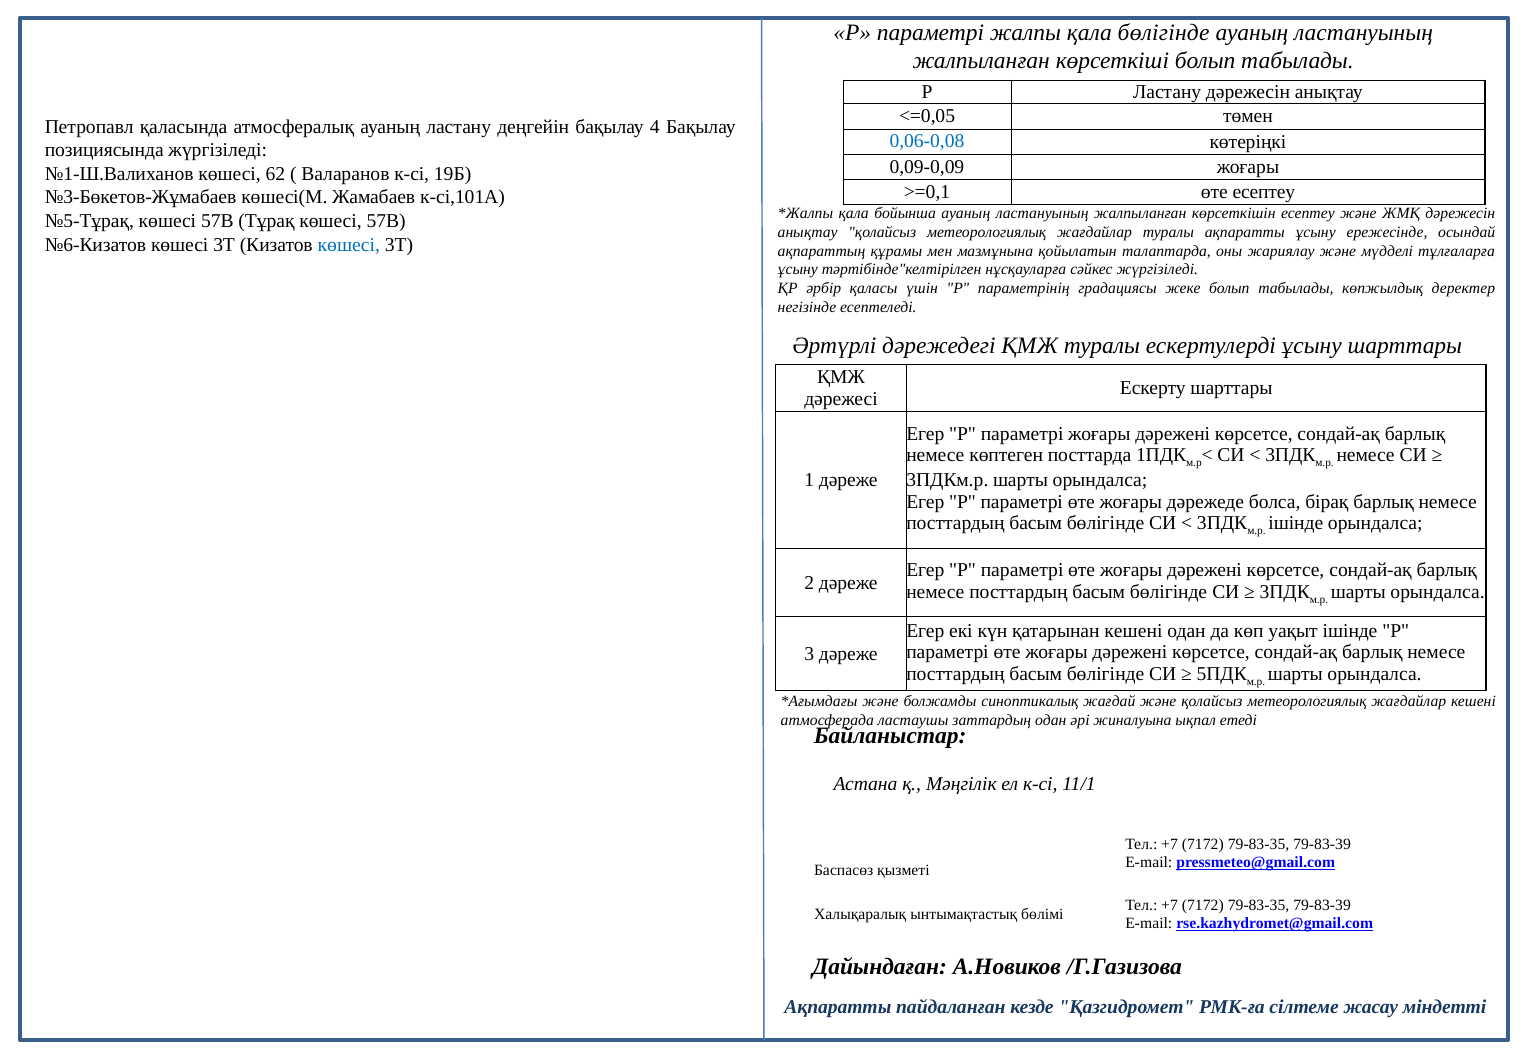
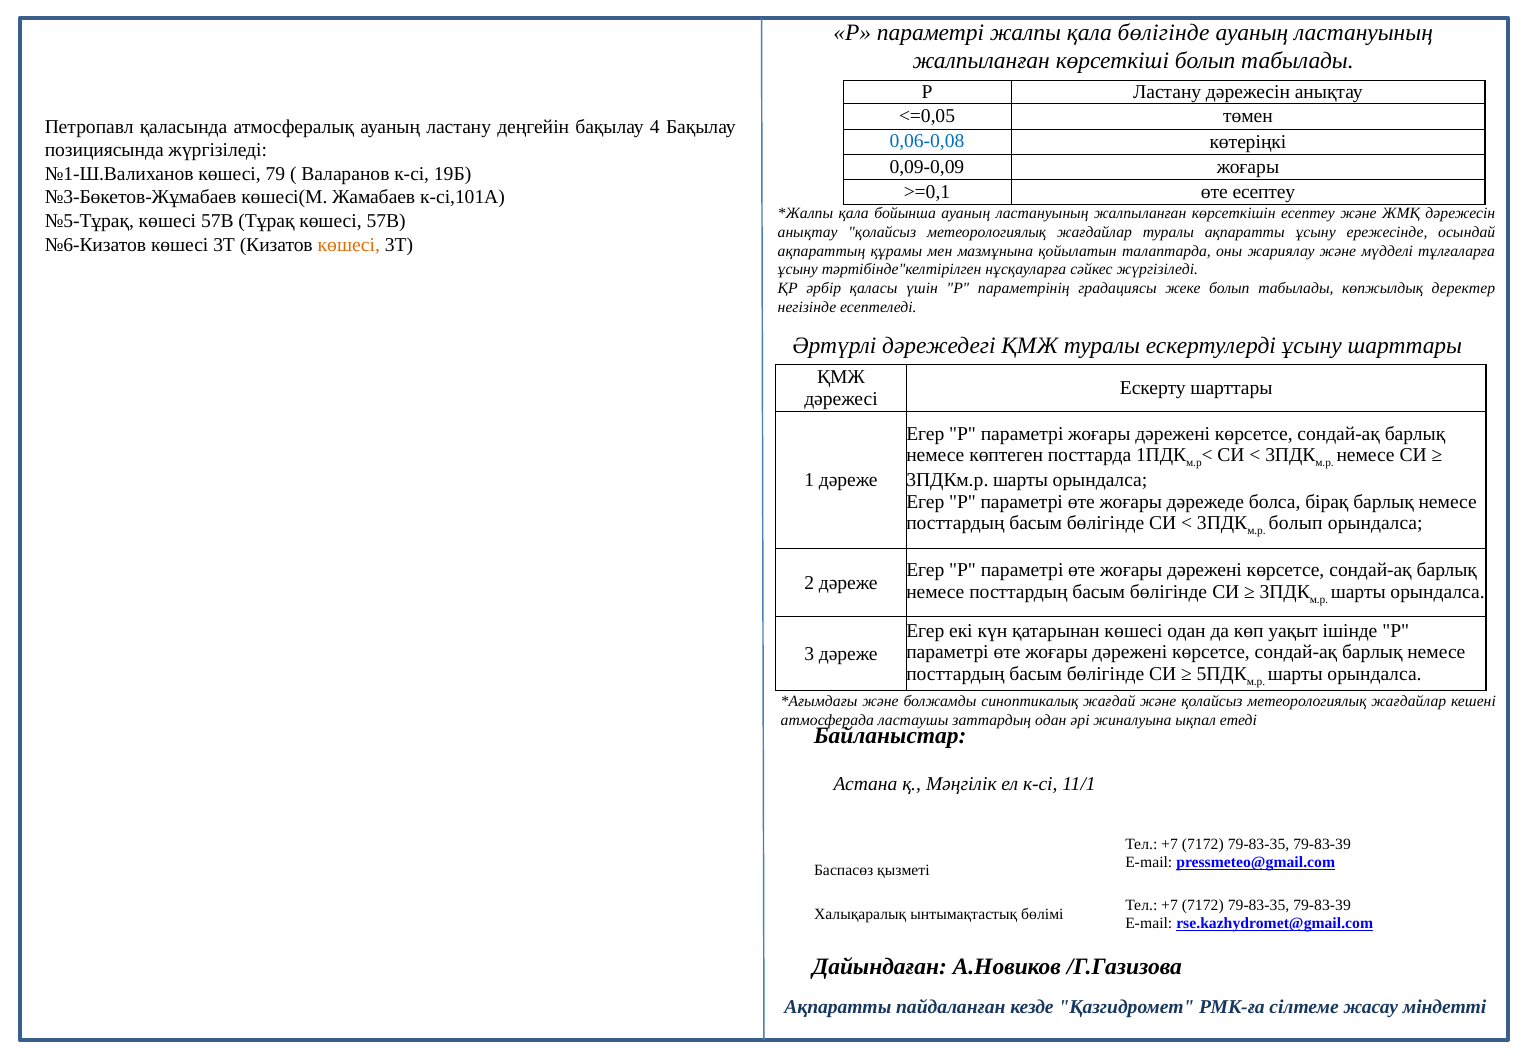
62: 62 -> 79
көшесі at (349, 245) colour: blue -> orange
ішінде at (1296, 523): ішінде -> болып
қатарынан кешені: кешені -> көшесі
